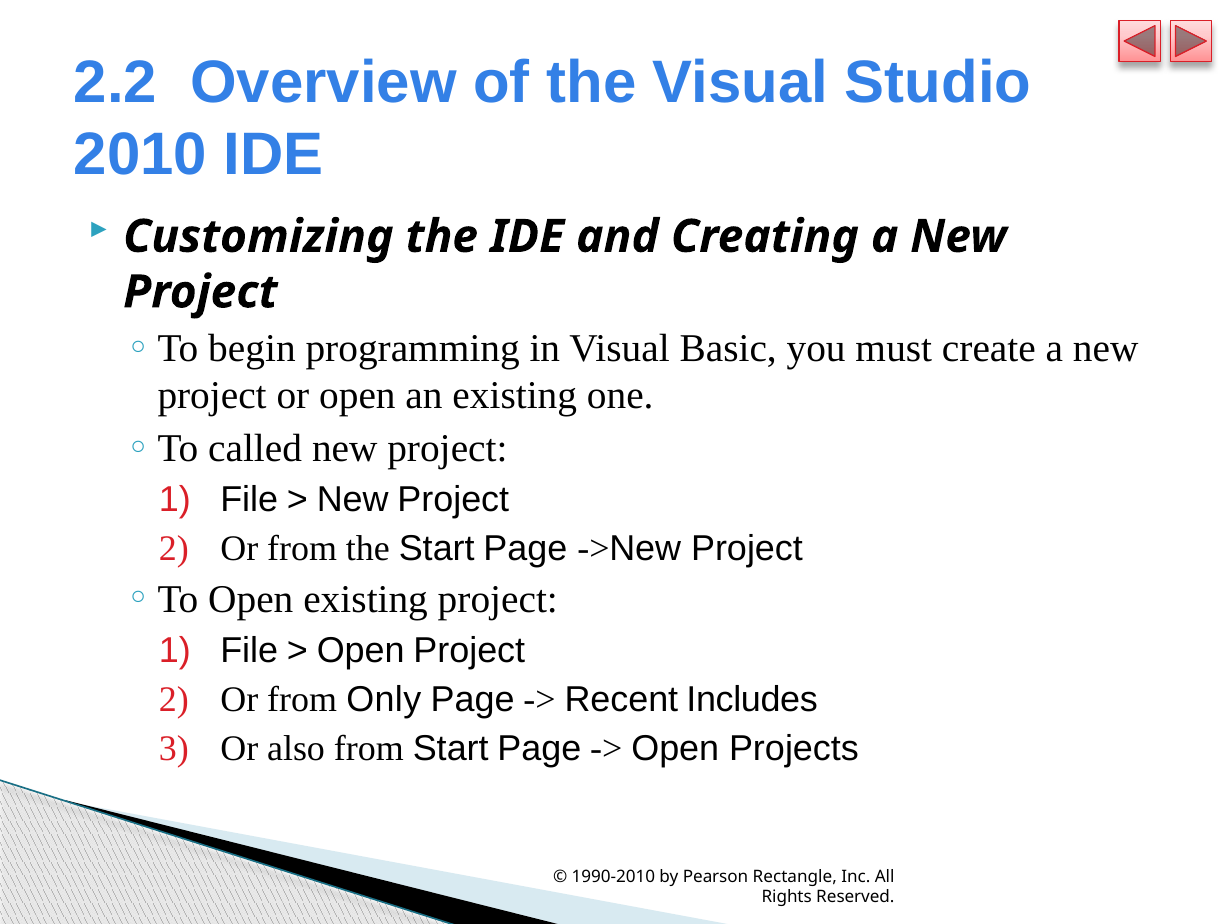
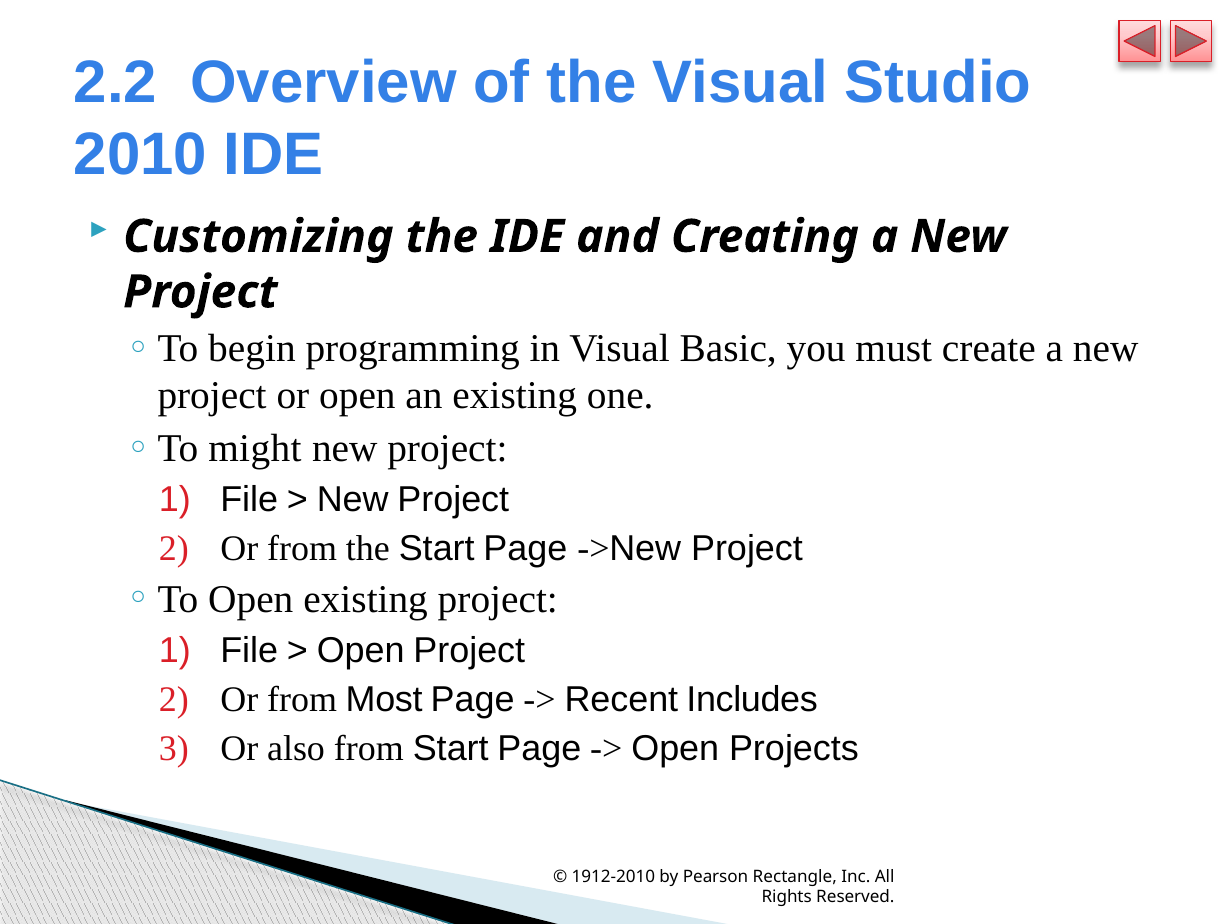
called: called -> might
Only: Only -> Most
1990-2010: 1990-2010 -> 1912-2010
